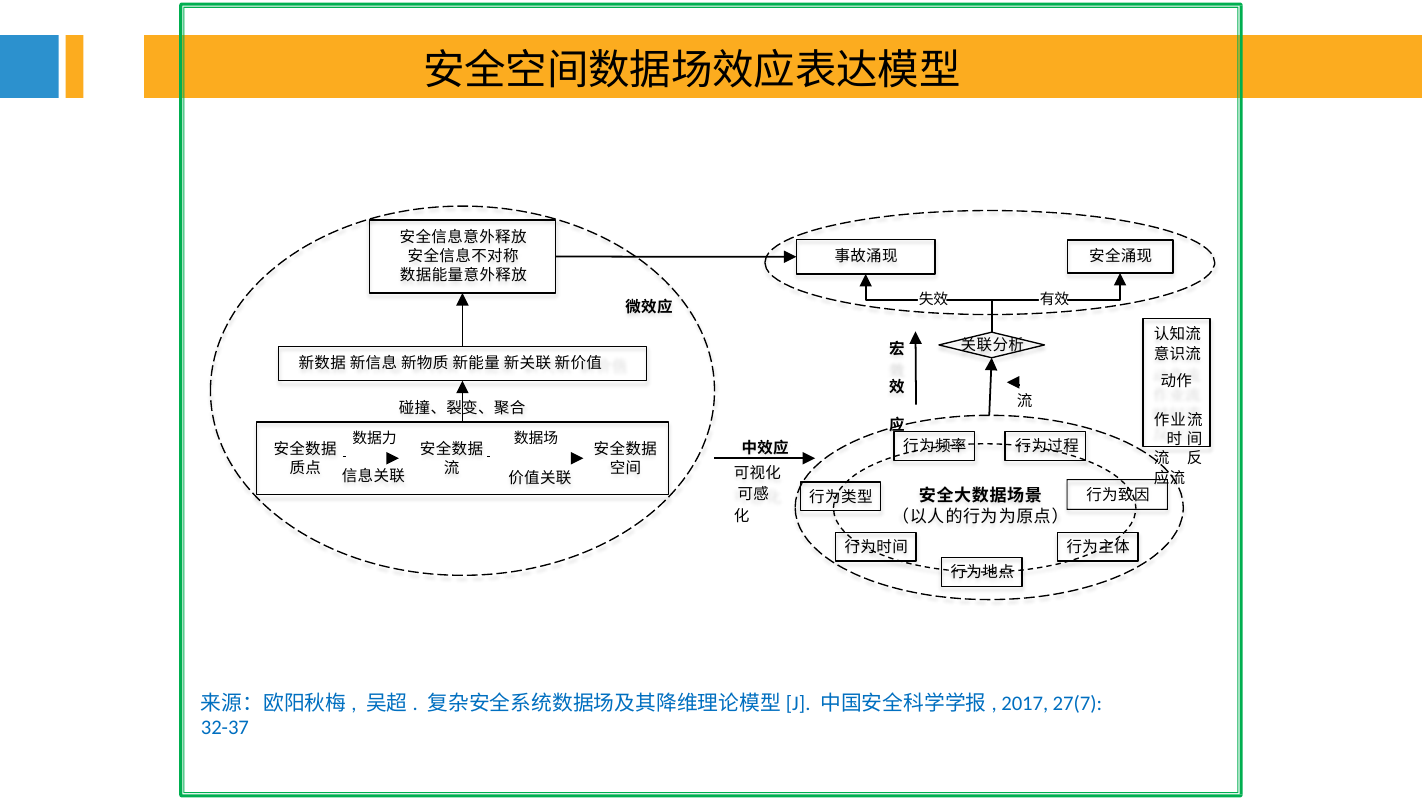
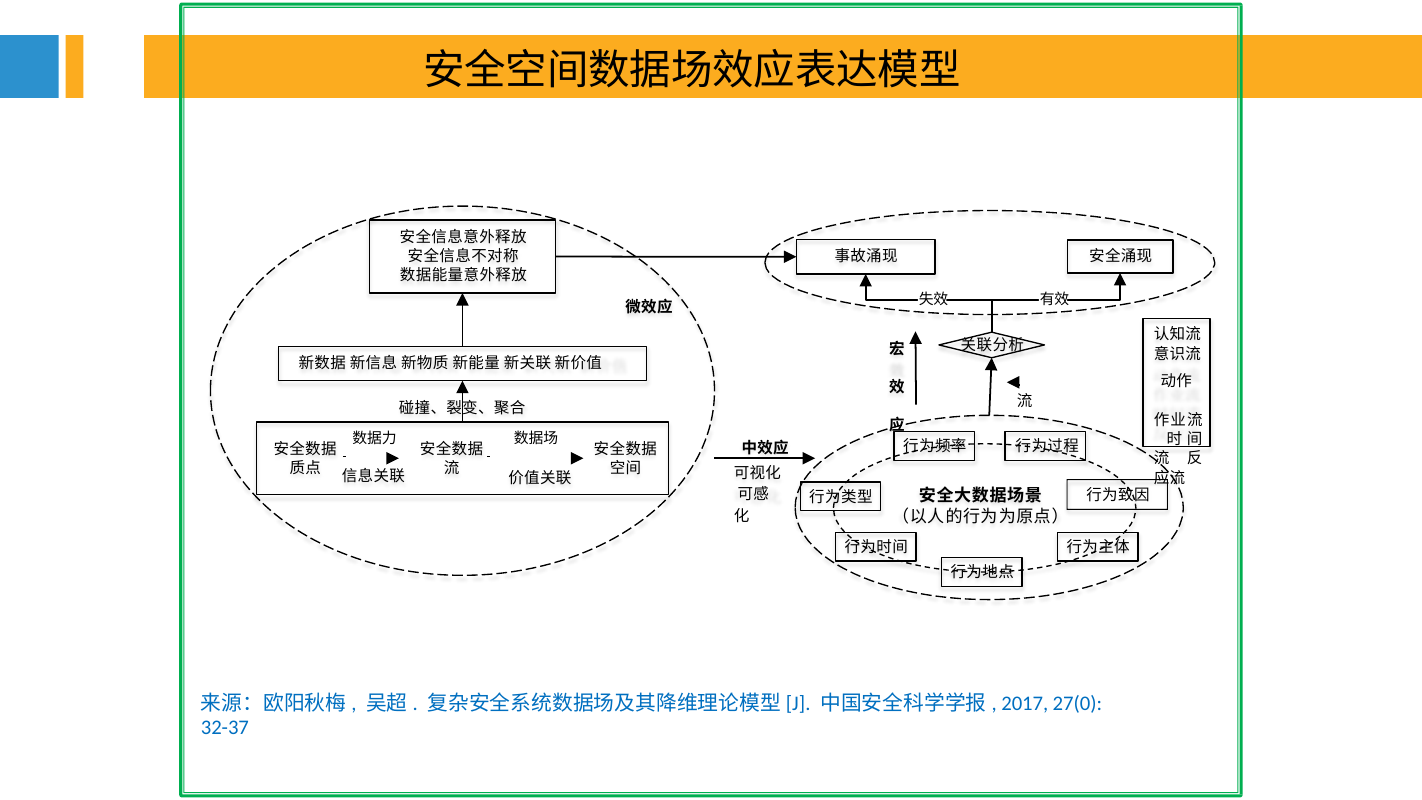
27(7: 27(7 -> 27(0
